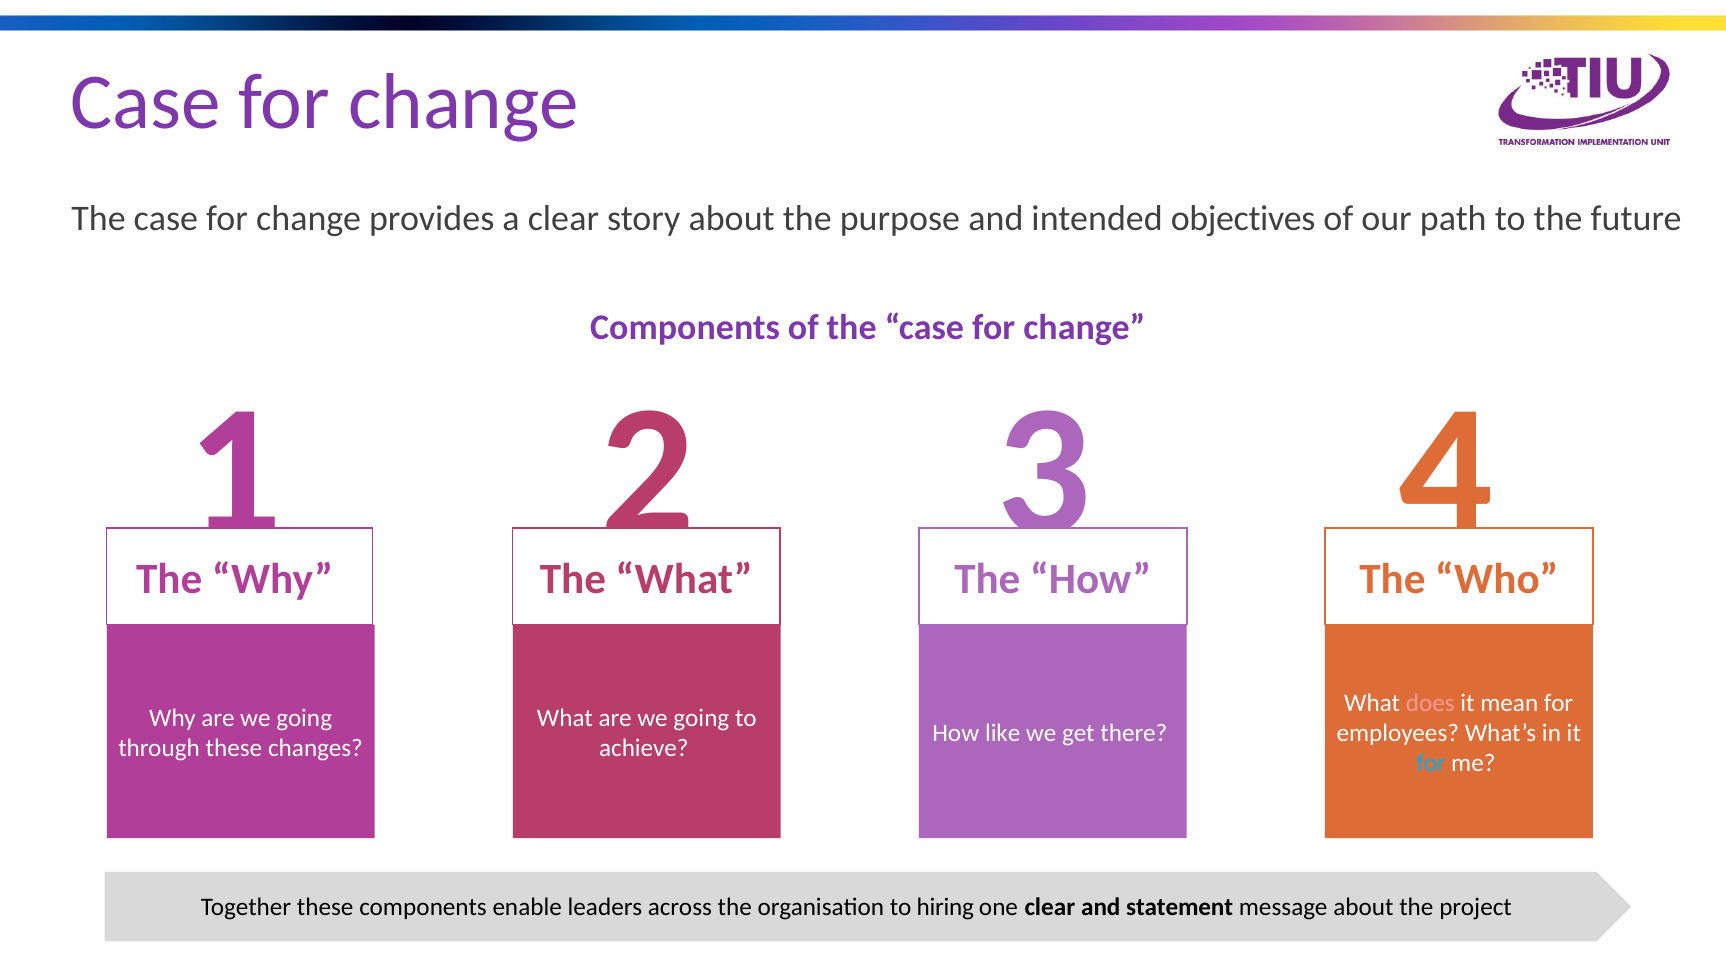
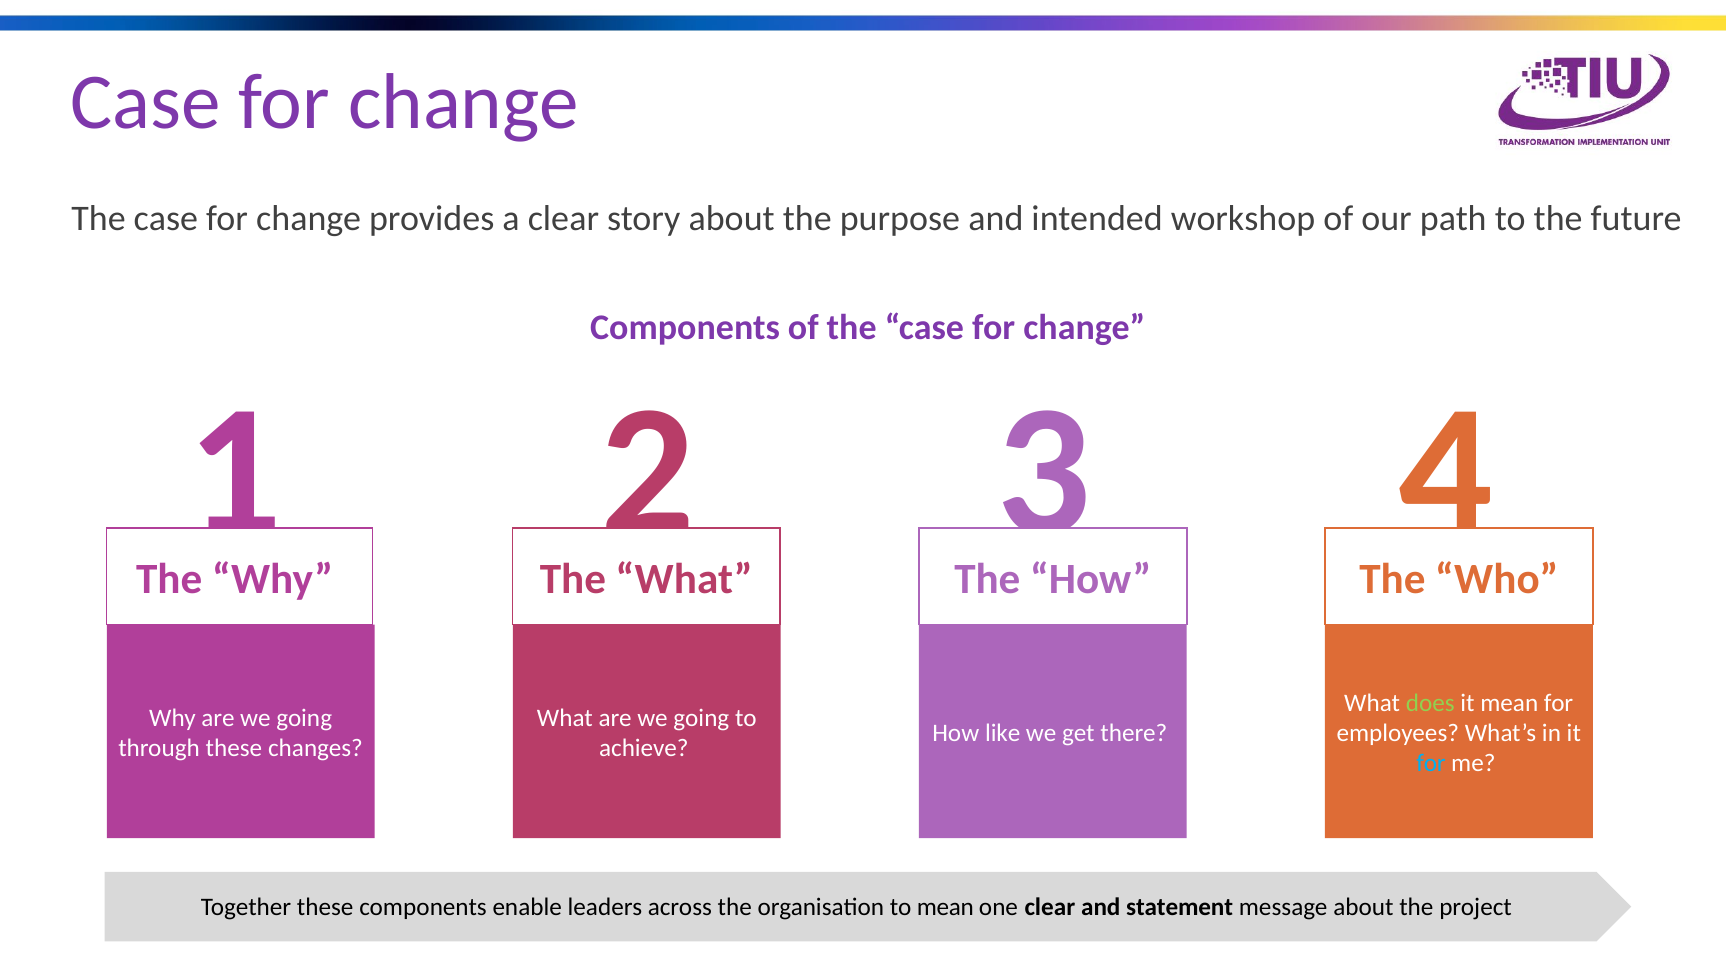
objectives: objectives -> workshop
does colour: pink -> light green
to hiring: hiring -> mean
